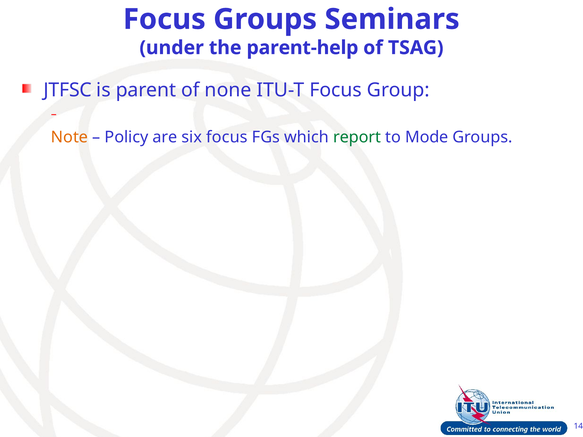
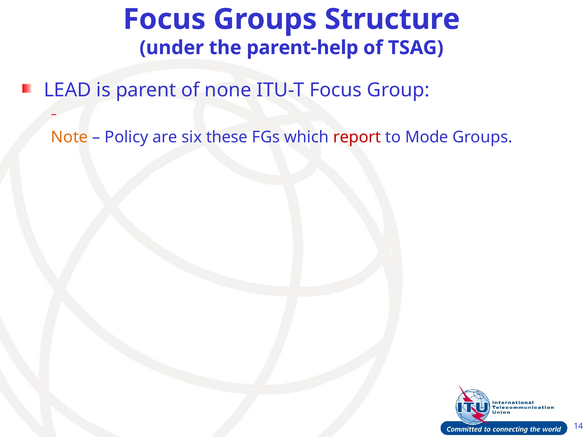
Seminars: Seminars -> Structure
JTFSC: JTFSC -> LEAD
six focus: focus -> these
report colour: green -> red
